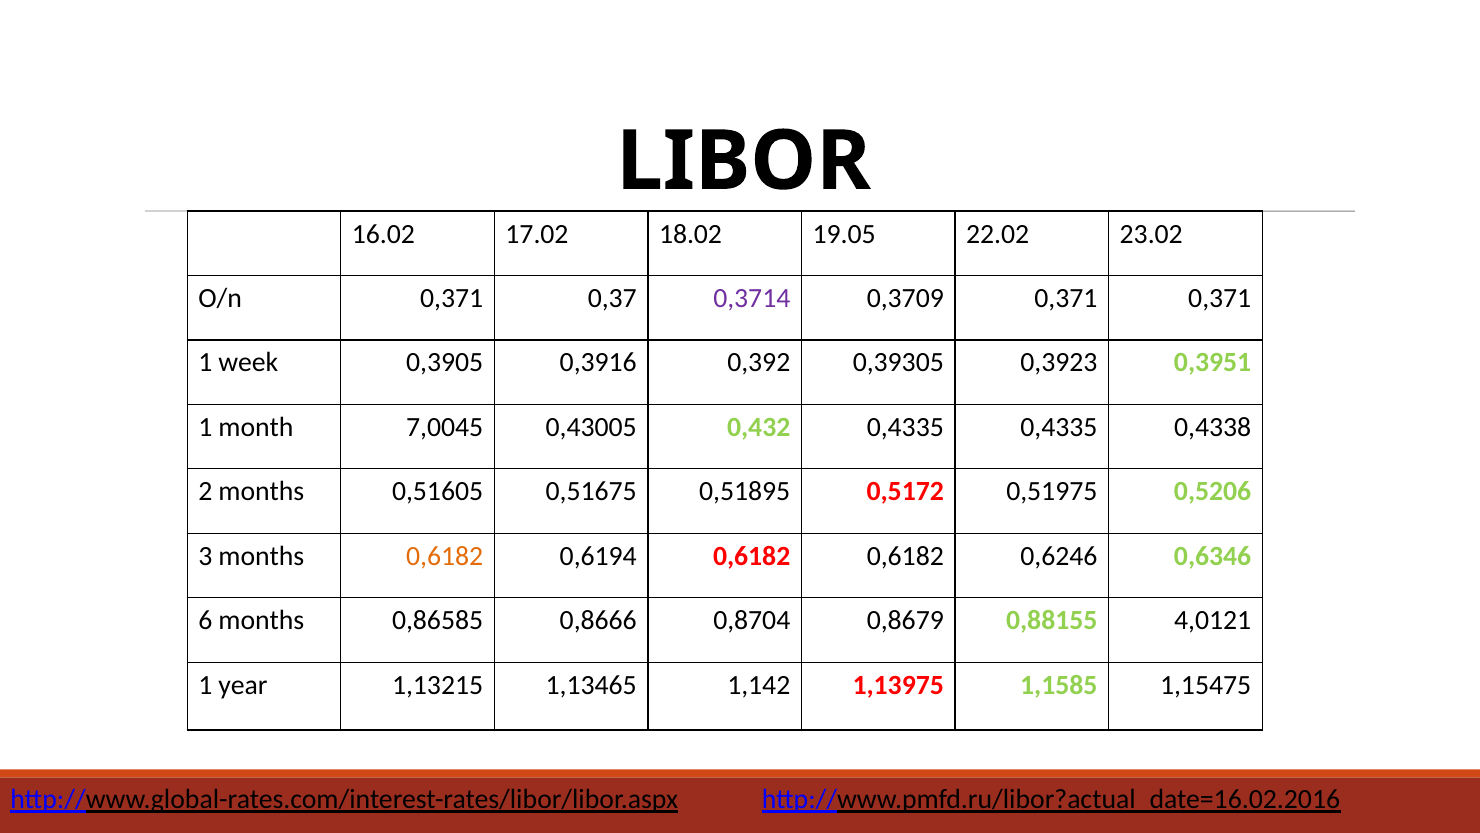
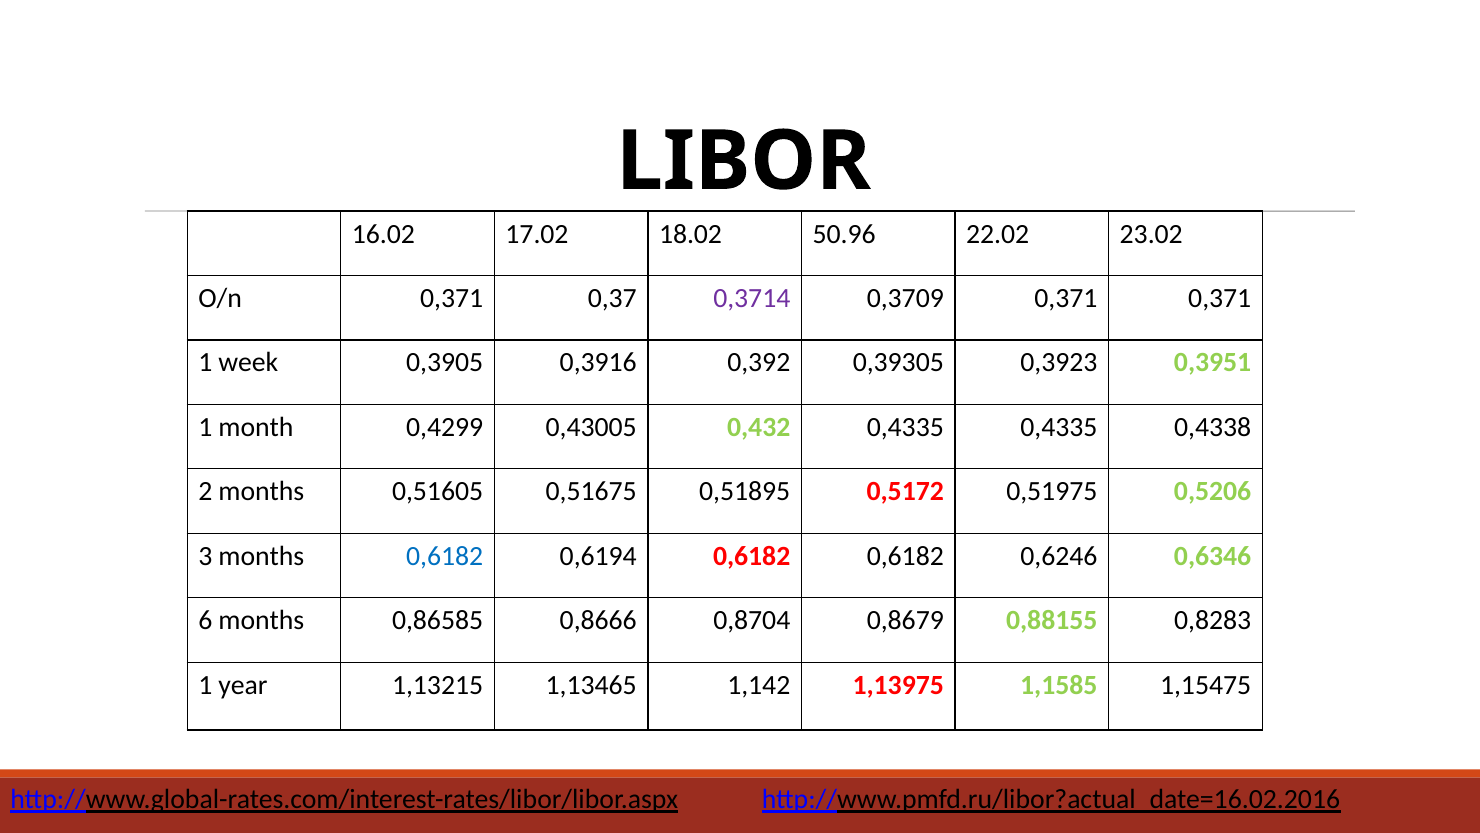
19.05: 19.05 -> 50.96
7,0045: 7,0045 -> 0,4299
0,6182 at (445, 556) colour: orange -> blue
4,0121: 4,0121 -> 0,8283
